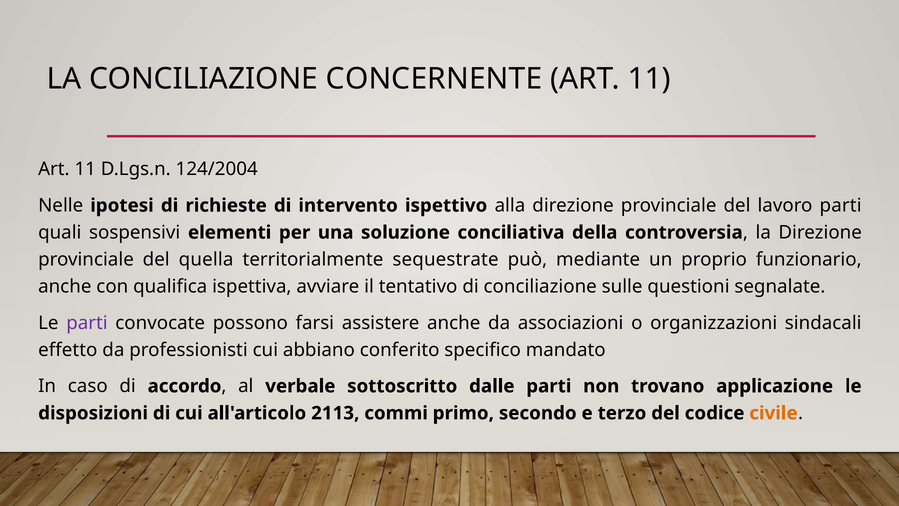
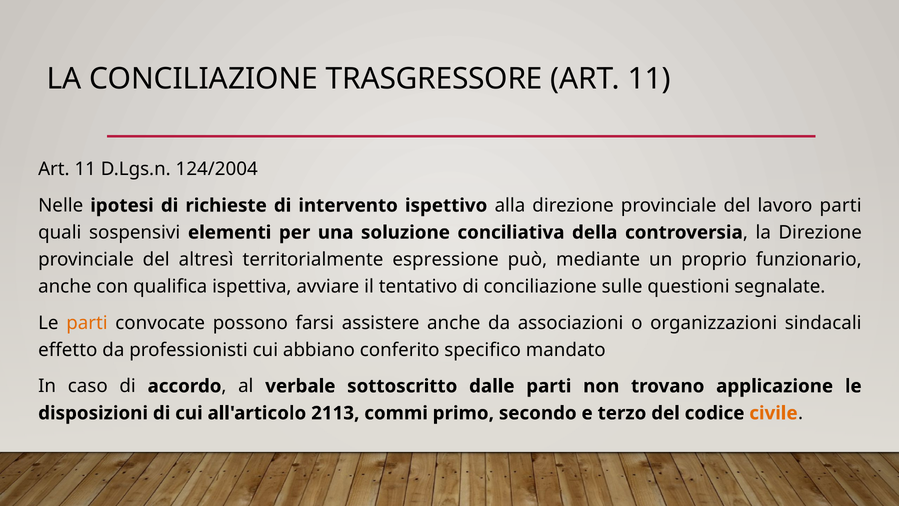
CONCERNENTE: CONCERNENTE -> TRASGRESSORE
quella: quella -> altresì
sequestrate: sequestrate -> espressione
parti at (87, 323) colour: purple -> orange
